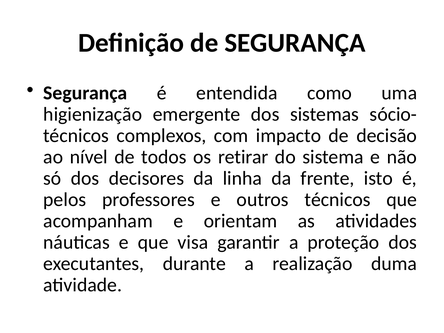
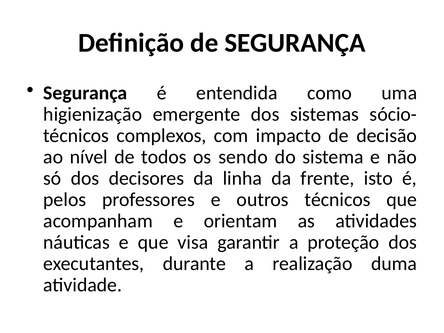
retirar: retirar -> sendo
